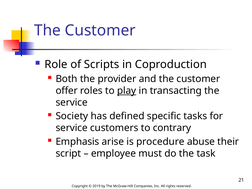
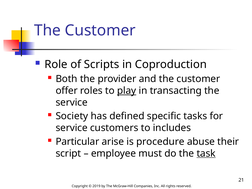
contrary: contrary -> includes
Emphasis: Emphasis -> Particular
task underline: none -> present
